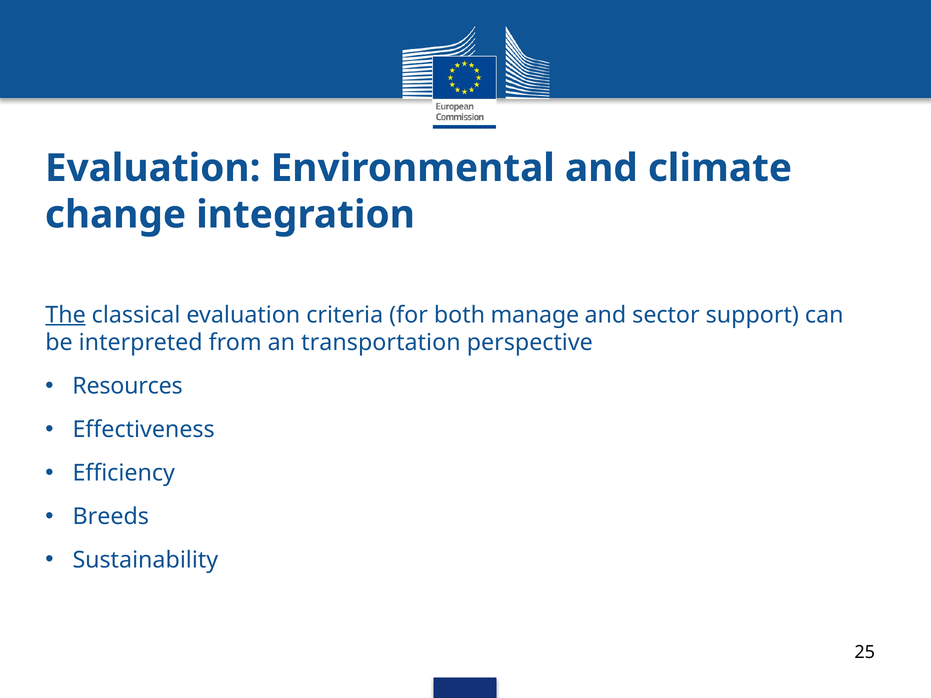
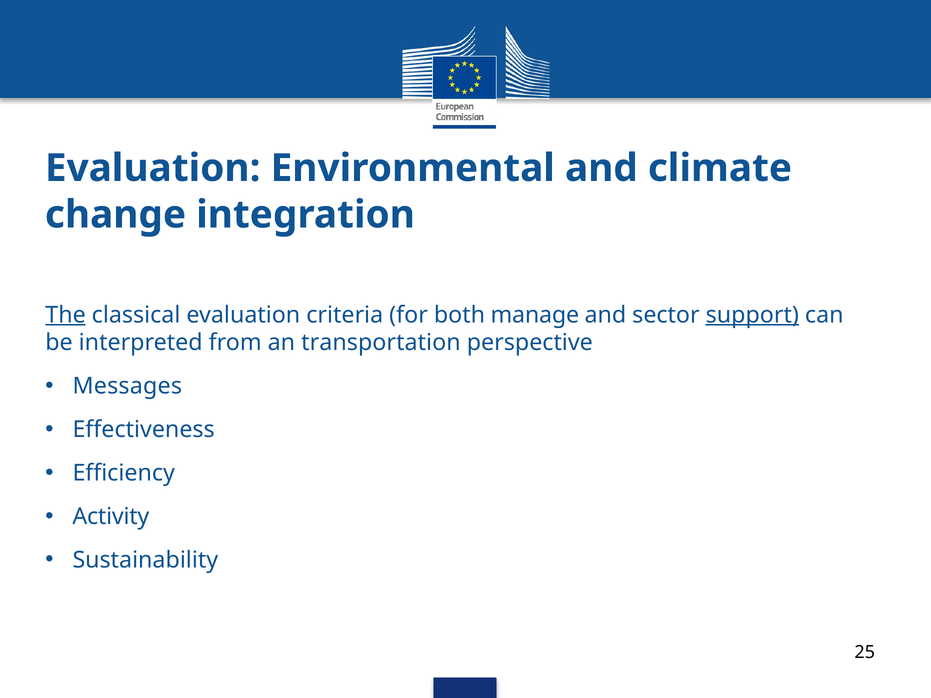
support underline: none -> present
Resources: Resources -> Messages
Breeds: Breeds -> Activity
